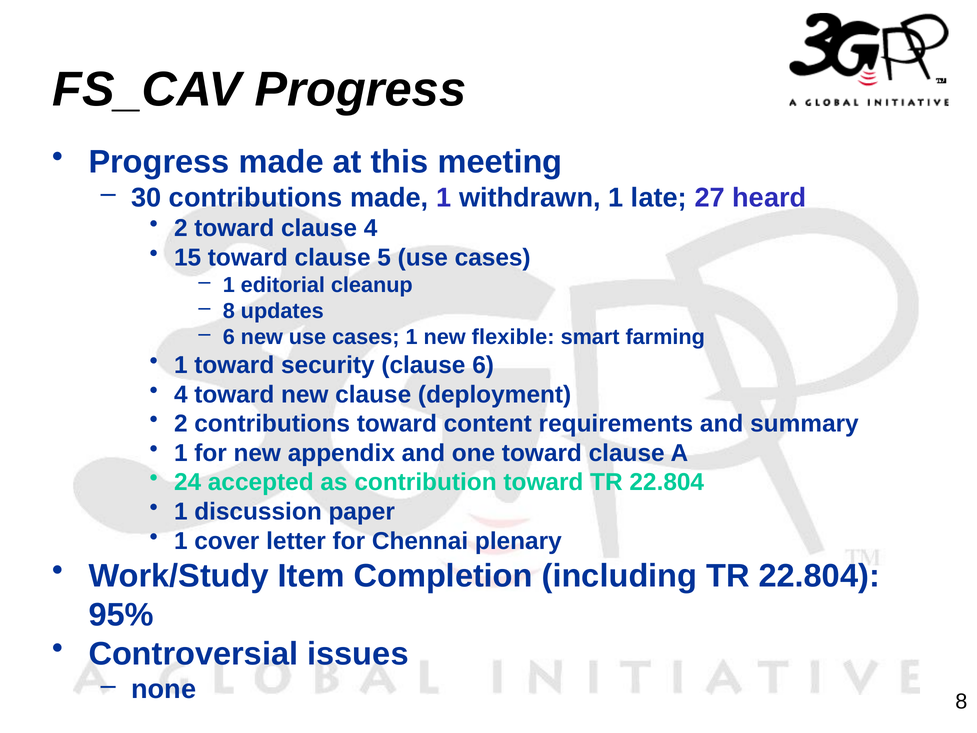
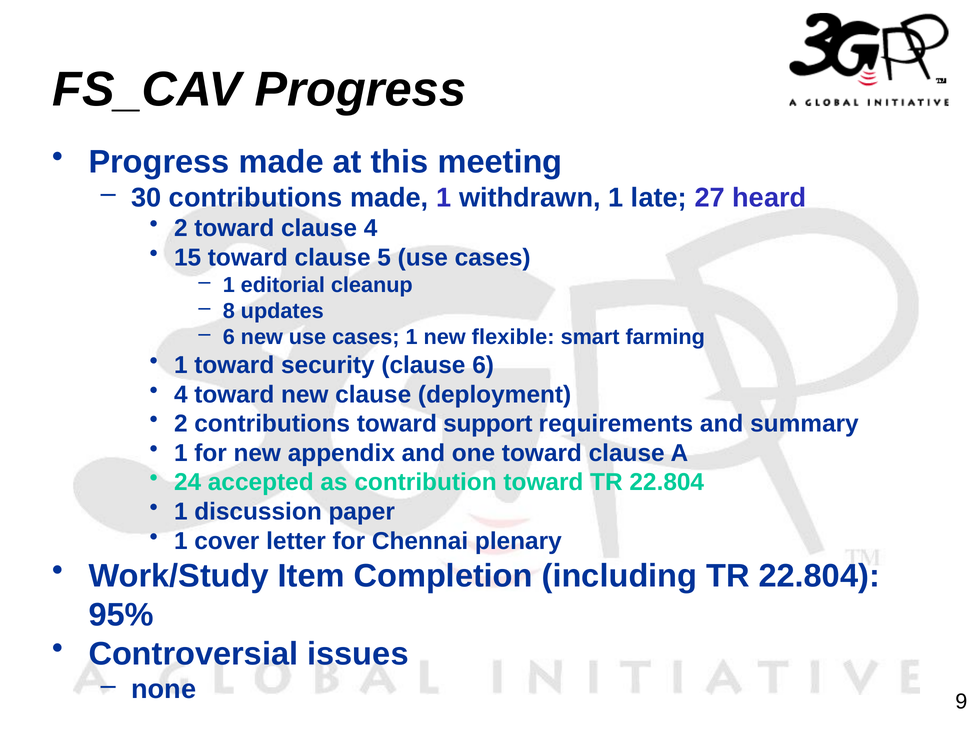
content: content -> support
none 8: 8 -> 9
